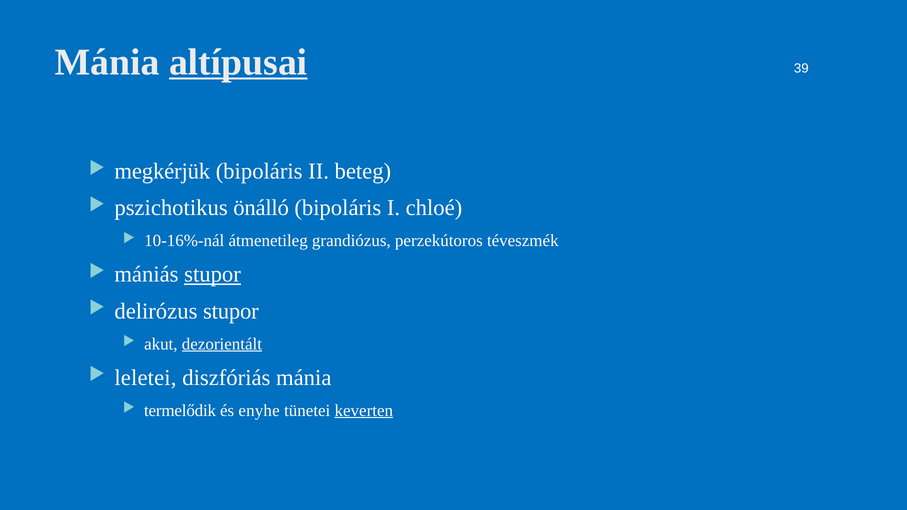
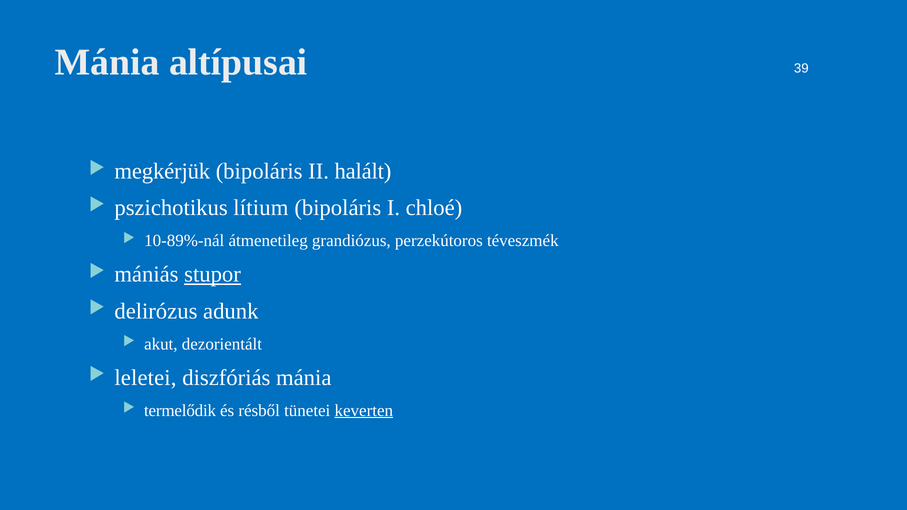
altípusai underline: present -> none
beteg: beteg -> halált
önálló: önálló -> lítium
10-16%-nál: 10-16%-nál -> 10-89%-nál
delirózus stupor: stupor -> adunk
dezorientált underline: present -> none
enyhe: enyhe -> résből
